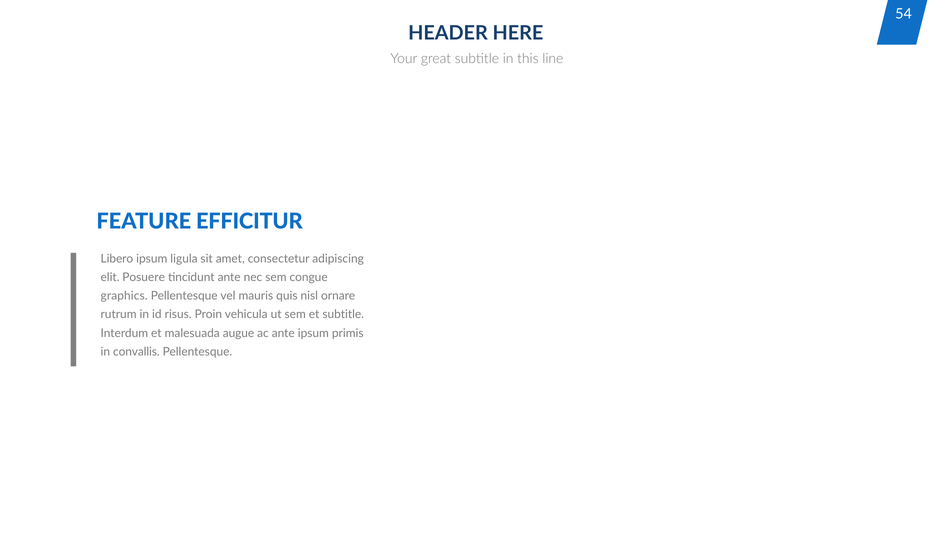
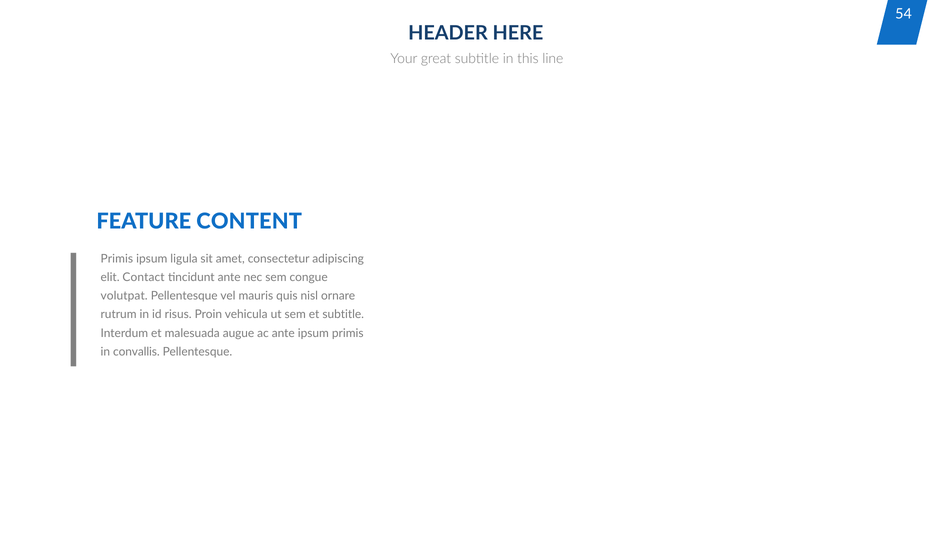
EFFICITUR: EFFICITUR -> CONTENT
Libero at (117, 259): Libero -> Primis
Posuere: Posuere -> Contact
graphics: graphics -> volutpat
